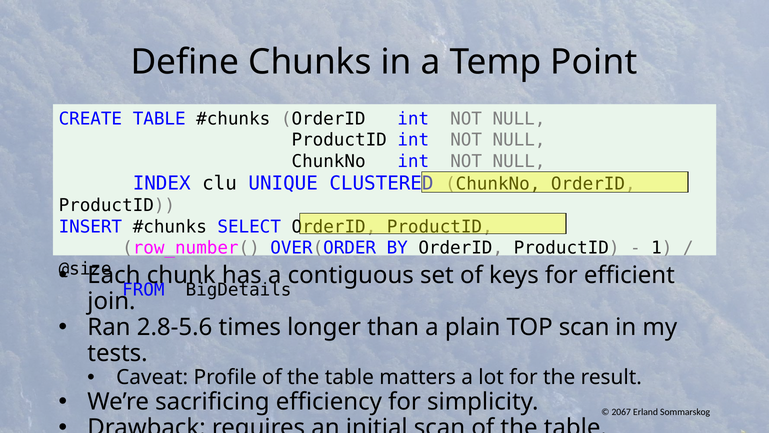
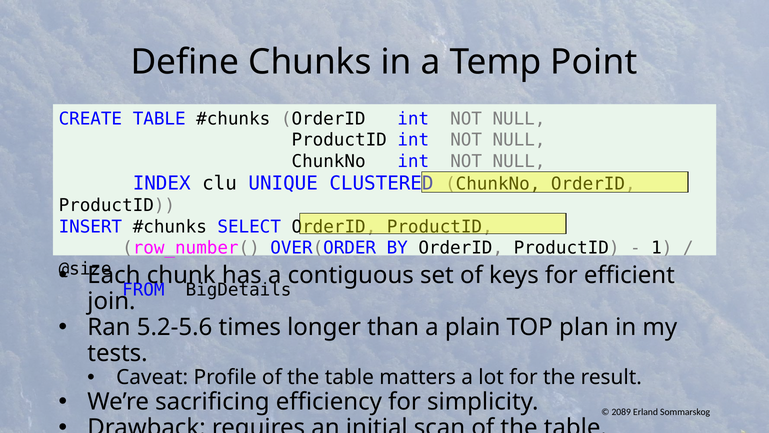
2.8-5.6: 2.8-5.6 -> 5.2-5.6
TOP scan: scan -> plan
2067: 2067 -> 2089
